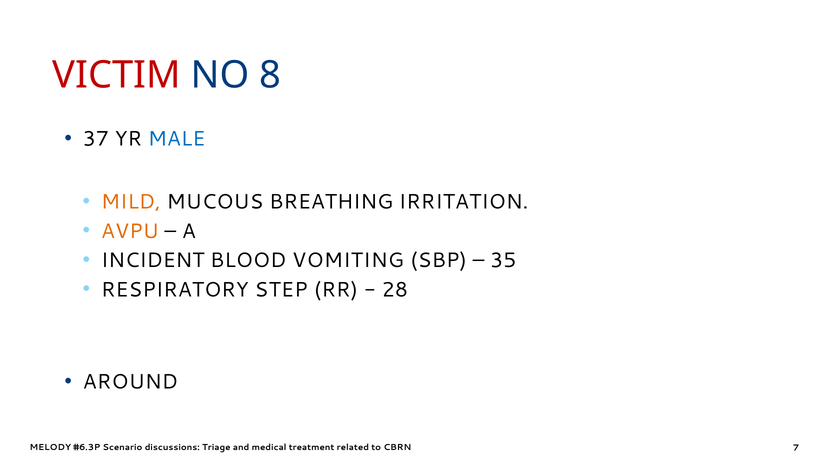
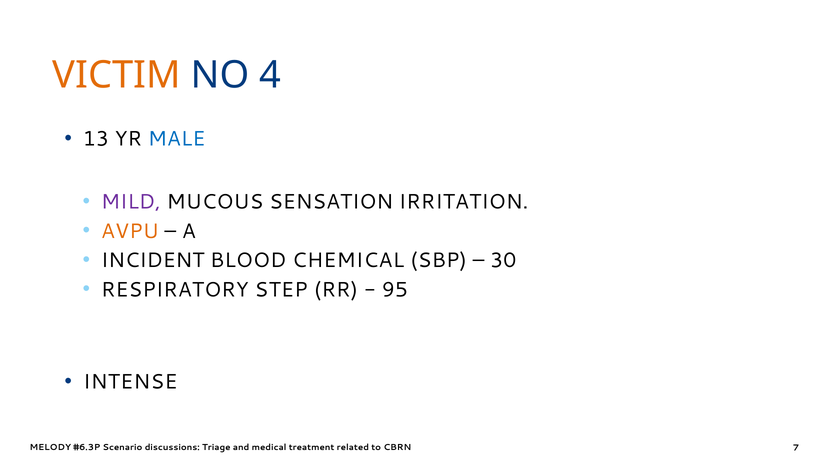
VICTIM colour: red -> orange
8: 8 -> 4
37: 37 -> 13
MILD colour: orange -> purple
BREATHING: BREATHING -> SENSATION
VOMITING: VOMITING -> CHEMICAL
35: 35 -> 30
28: 28 -> 95
AROUND: AROUND -> INTENSE
